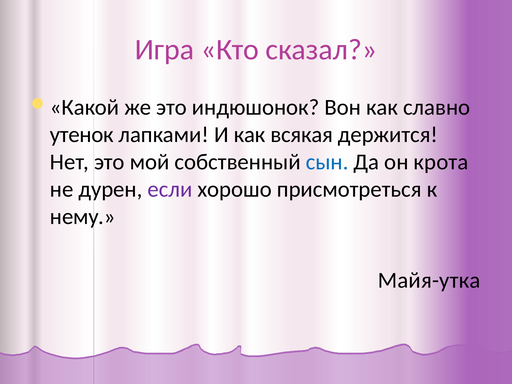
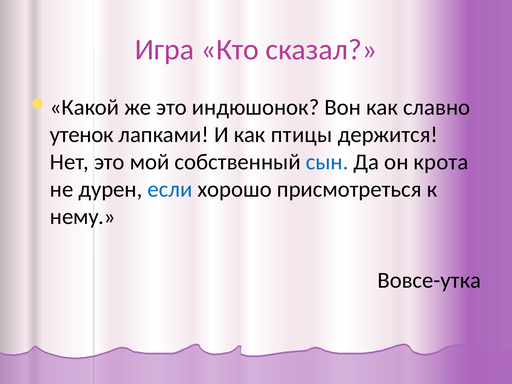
всякая: всякая -> птицы
если colour: purple -> blue
Майя-утка: Майя-утка -> Вовсе-утка
